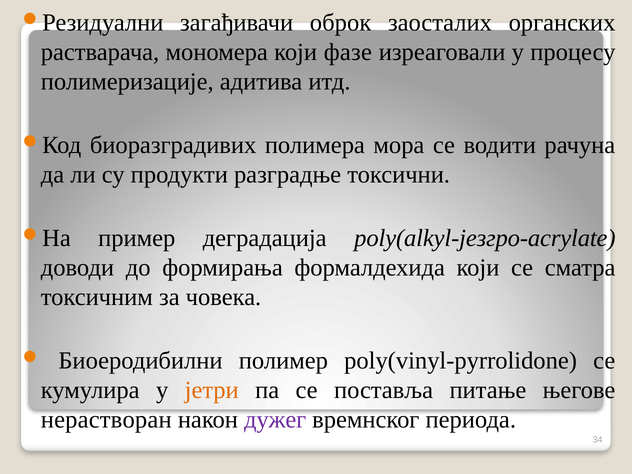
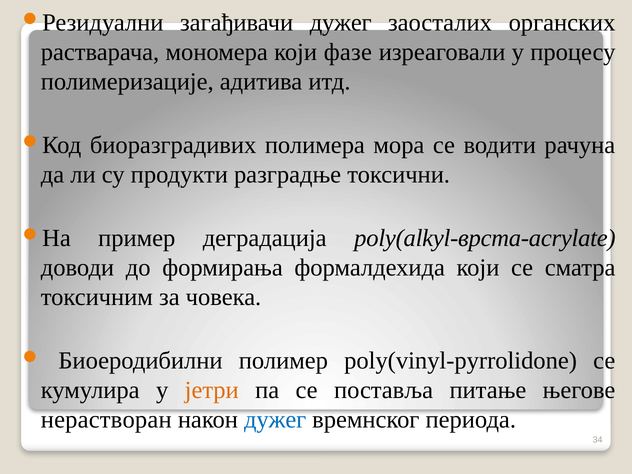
загађивачи оброк: оброк -> дужег
poly(alkyl-језгро-acrylate: poly(alkyl-језгро-acrylate -> poly(alkyl-врста-acrylate
дужег at (275, 420) colour: purple -> blue
